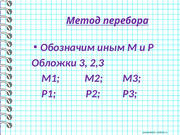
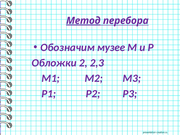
Метод underline: none -> present
иным: иным -> музее
3: 3 -> 2
